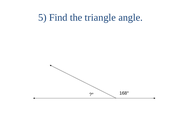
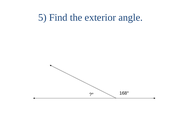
triangle: triangle -> exterior
